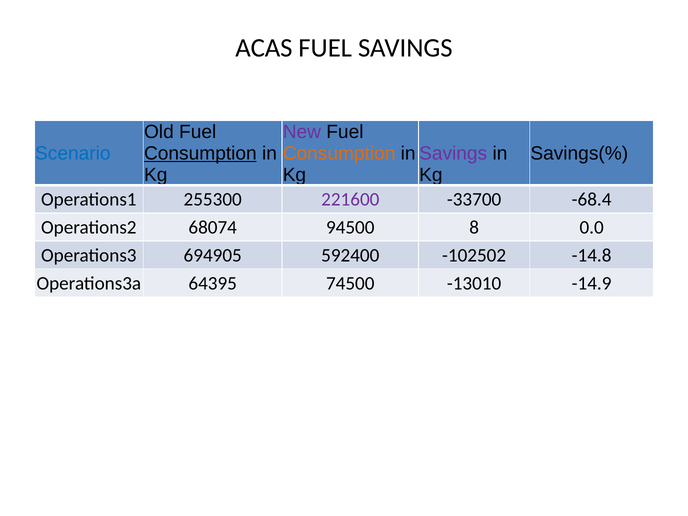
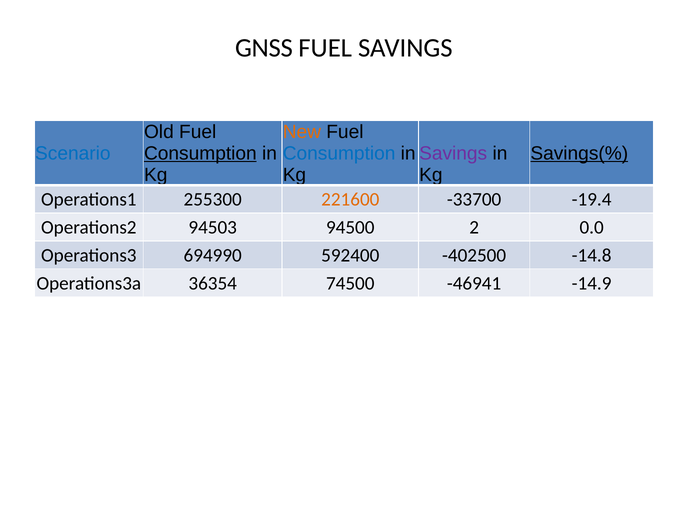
ACAS: ACAS -> GNSS
New colour: purple -> orange
Consumption at (339, 153) colour: orange -> blue
Savings(% underline: none -> present
221600 colour: purple -> orange
-68.4: -68.4 -> -19.4
68074: 68074 -> 94503
8: 8 -> 2
694905: 694905 -> 694990
-102502: -102502 -> -402500
64395: 64395 -> 36354
-13010: -13010 -> -46941
